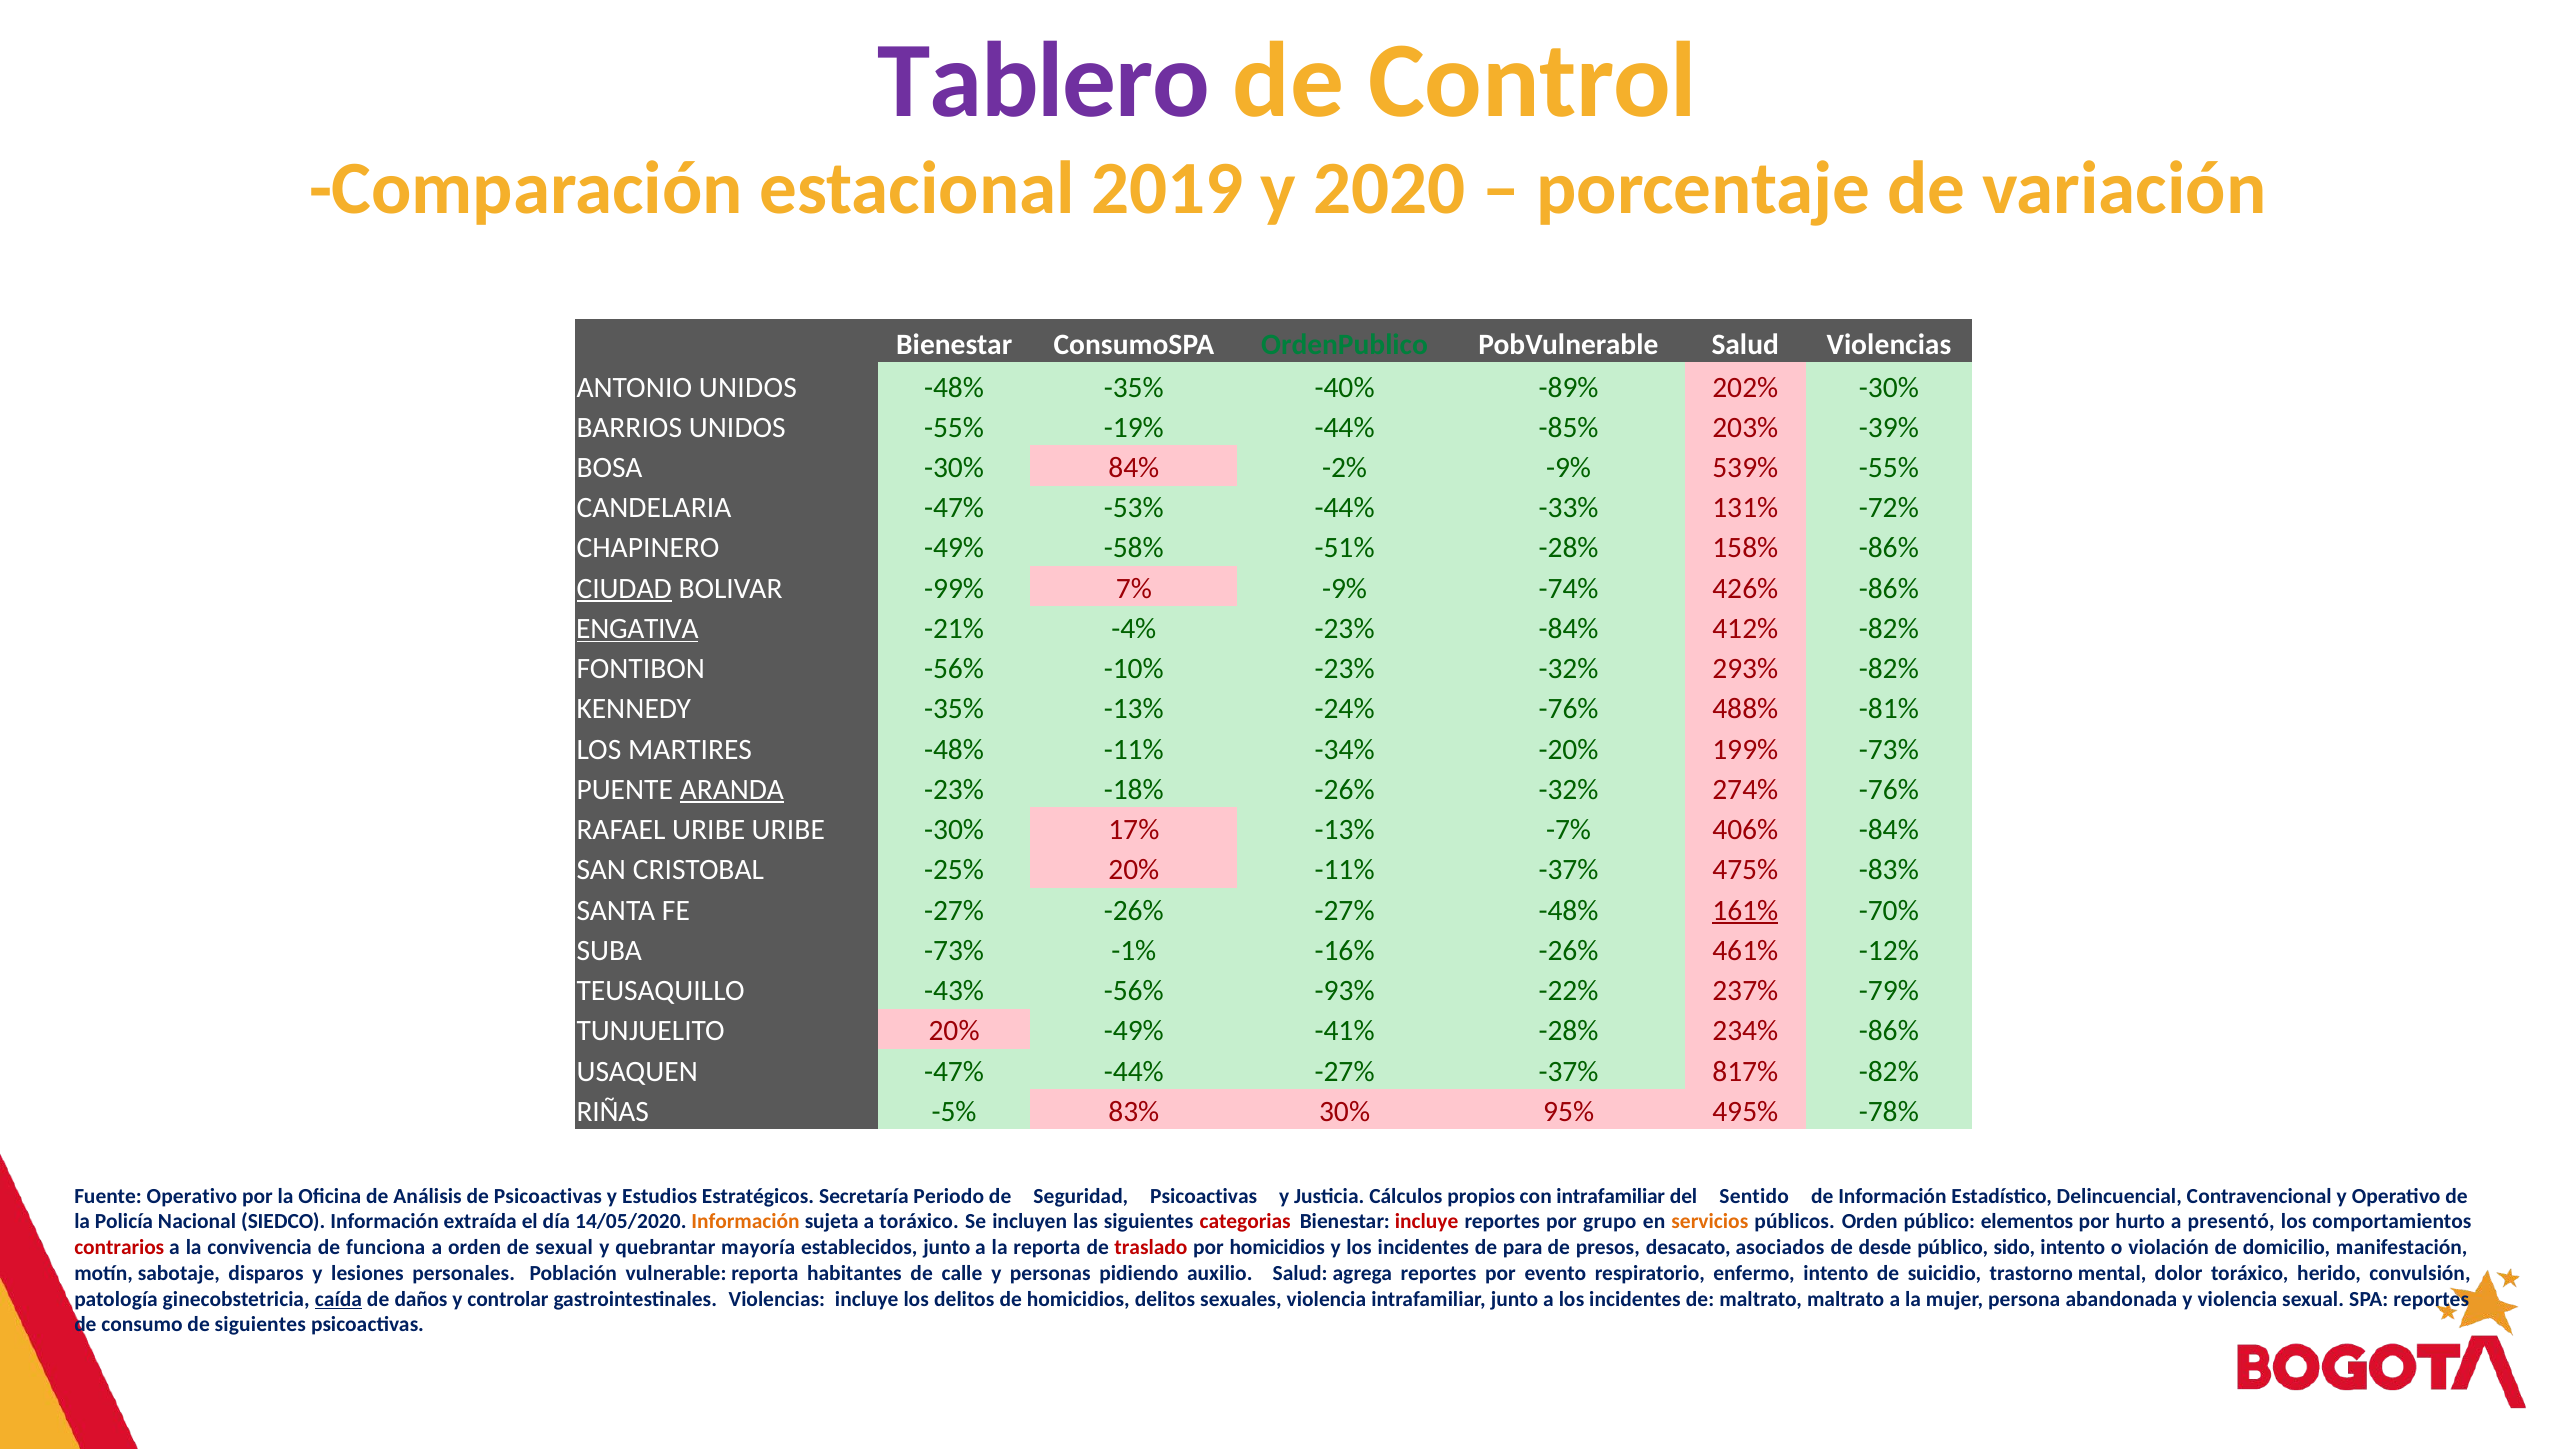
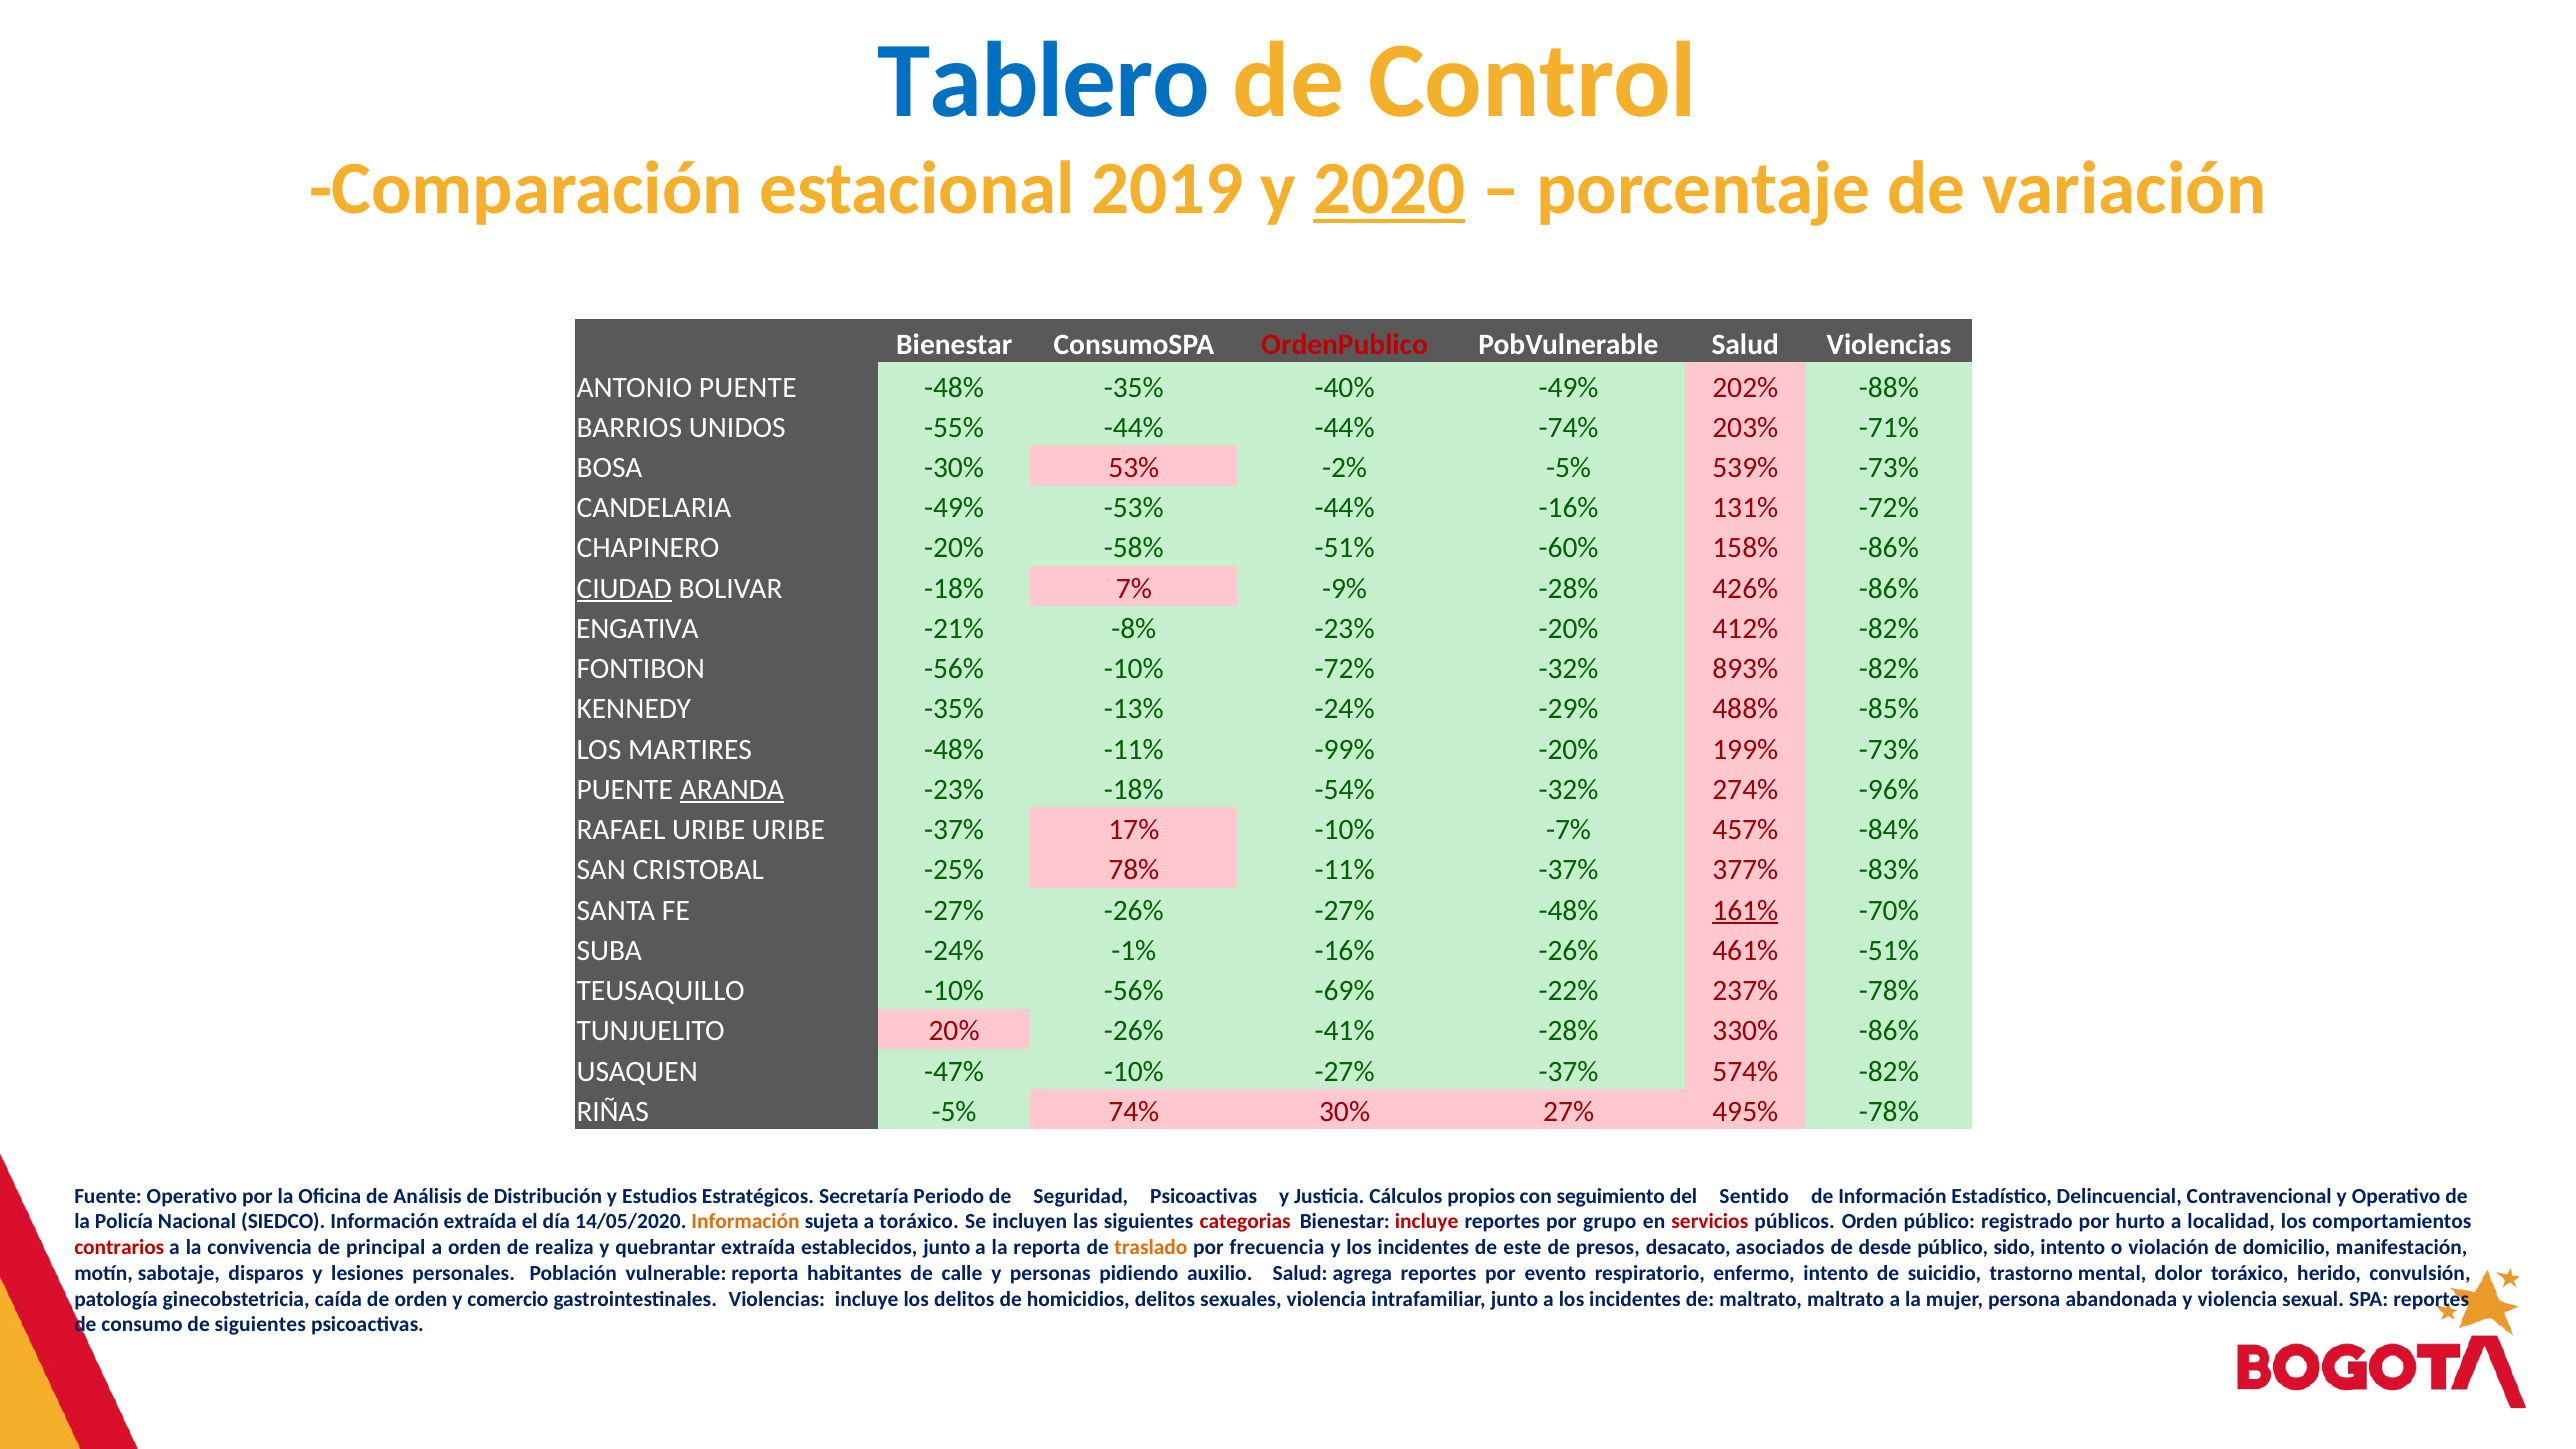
Tablero colour: purple -> blue
2020 underline: none -> present
OrdenPublico colour: green -> red
ANTONIO UNIDOS: UNIDOS -> PUENTE
-40% -89%: -89% -> -49%
202% -30%: -30% -> -88%
-55% -19%: -19% -> -44%
-85%: -85% -> -74%
-39%: -39% -> -71%
84%: 84% -> 53%
-2% -9%: -9% -> -5%
539% -55%: -55% -> -73%
CANDELARIA -47%: -47% -> -49%
-44% -33%: -33% -> -16%
CHAPINERO -49%: -49% -> -20%
-51% -28%: -28% -> -60%
BOLIVAR -99%: -99% -> -18%
-9% -74%: -74% -> -28%
ENGATIVA underline: present -> none
-4%: -4% -> -8%
-23% -84%: -84% -> -20%
-10% -23%: -23% -> -72%
293%: 293% -> 893%
-24% -76%: -76% -> -29%
-81%: -81% -> -85%
-34%: -34% -> -99%
-18% -26%: -26% -> -54%
274% -76%: -76% -> -96%
URIBE -30%: -30% -> -37%
17% -13%: -13% -> -10%
406%: 406% -> 457%
-25% 20%: 20% -> 78%
475%: 475% -> 377%
SUBA -73%: -73% -> -24%
461% -12%: -12% -> -51%
TEUSAQUILLO -43%: -43% -> -10%
-93%: -93% -> -69%
237% -79%: -79% -> -78%
20% -49%: -49% -> -26%
234%: 234% -> 330%
-47% -44%: -44% -> -10%
817%: 817% -> 574%
83%: 83% -> 74%
95%: 95% -> 27%
de Psicoactivas: Psicoactivas -> Distribución
con intrafamiliar: intrafamiliar -> seguimiento
servicios colour: orange -> red
elementos: elementos -> registrado
presentó: presentó -> localidad
funciona: funciona -> principal
de sexual: sexual -> realiza
quebrantar mayoría: mayoría -> extraída
traslado colour: red -> orange
por homicidios: homicidios -> frecuencia
para: para -> este
caída underline: present -> none
de daños: daños -> orden
controlar: controlar -> comercio
